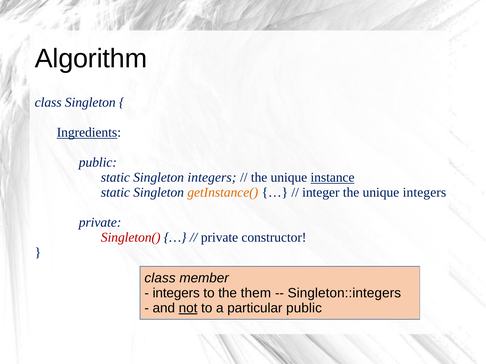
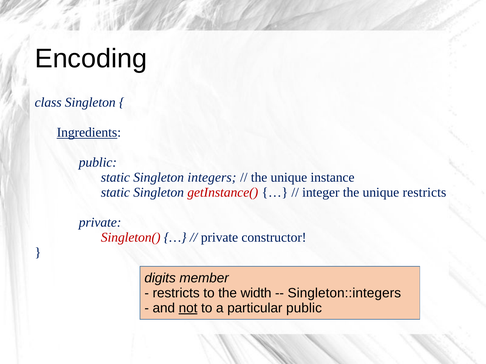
Algorithm: Algorithm -> Encoding
instance underline: present -> none
getInstance( colour: orange -> red
unique integers: integers -> restricts
class at (160, 278): class -> digits
integers at (176, 293): integers -> restricts
them: them -> width
